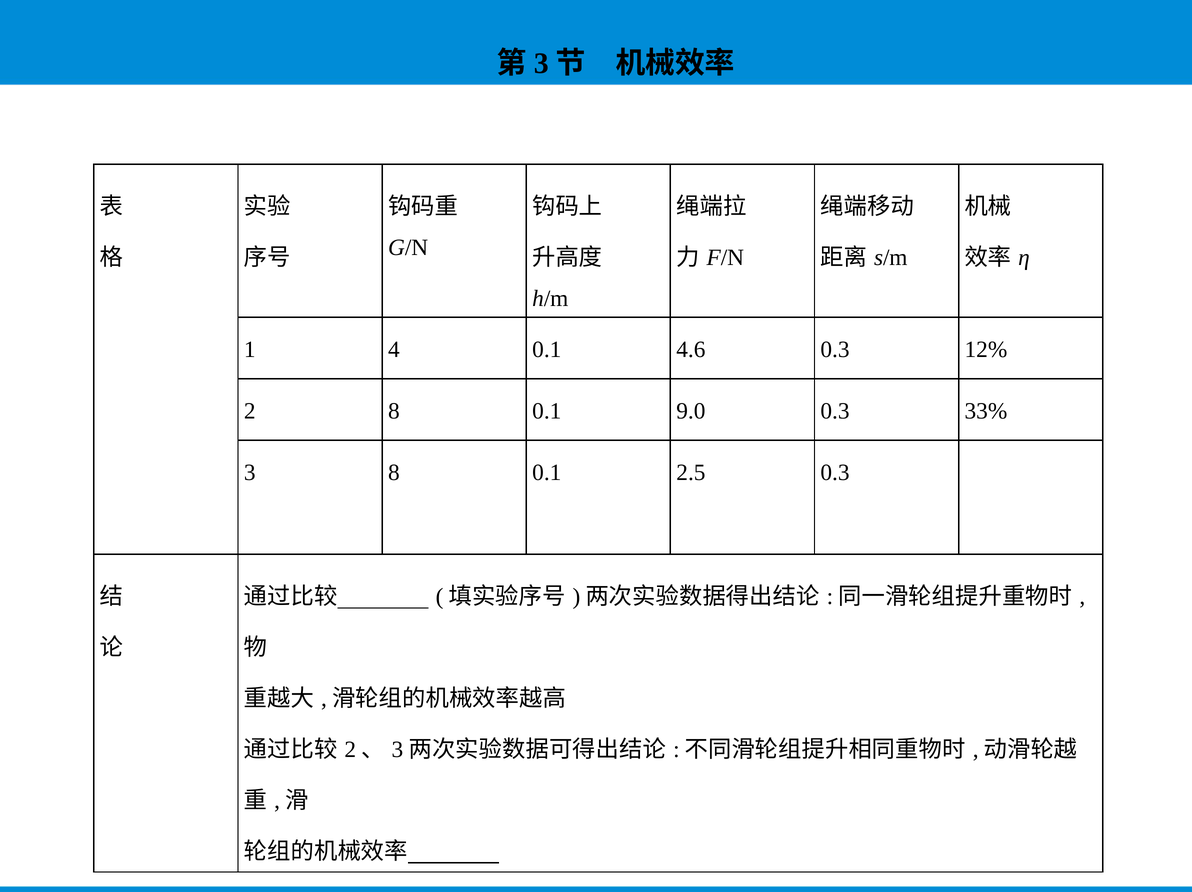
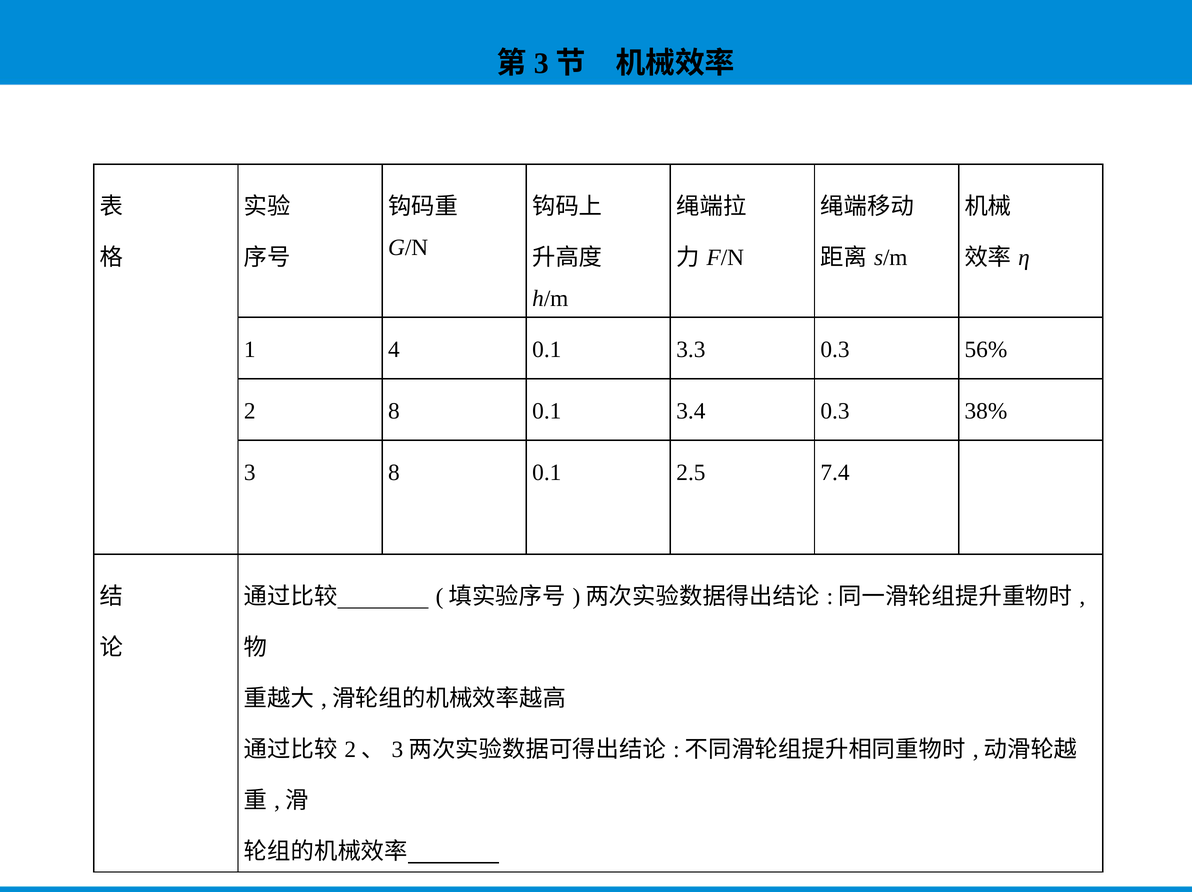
4.6: 4.6 -> 3.3
12%: 12% -> 56%
9.0: 9.0 -> 3.4
33%: 33% -> 38%
2.5 0.3: 0.3 -> 7.4
